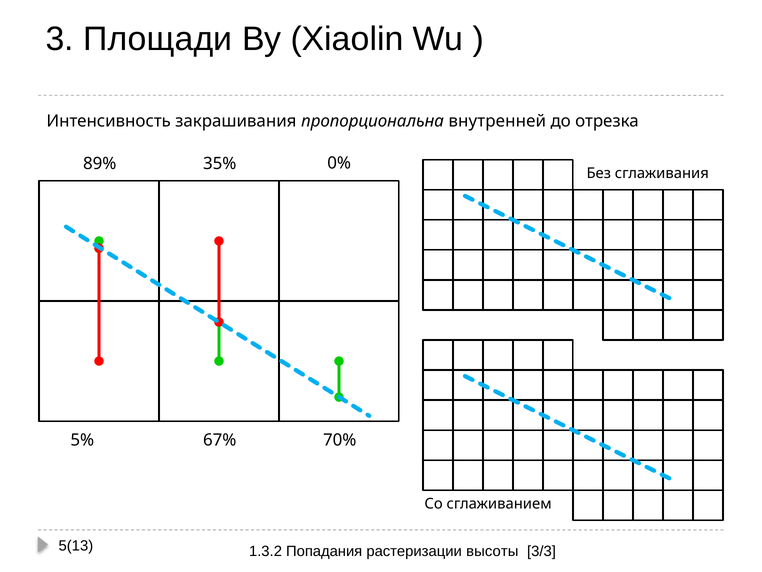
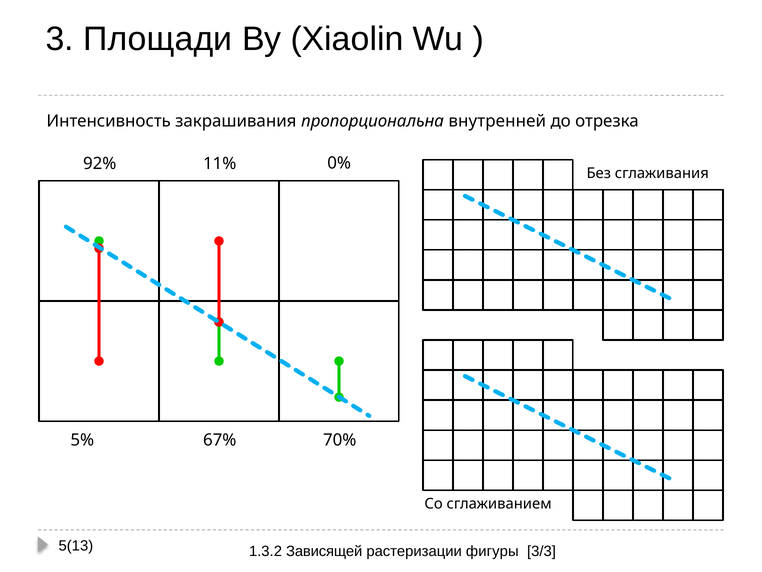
89%: 89% -> 92%
35%: 35% -> 11%
Попадания: Попадания -> Зависящей
высоты: высоты -> фигуры
